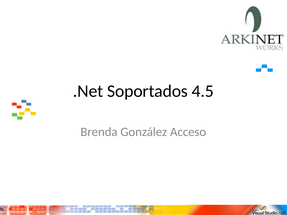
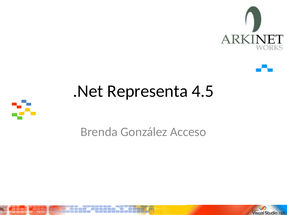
Soportados: Soportados -> Representa
